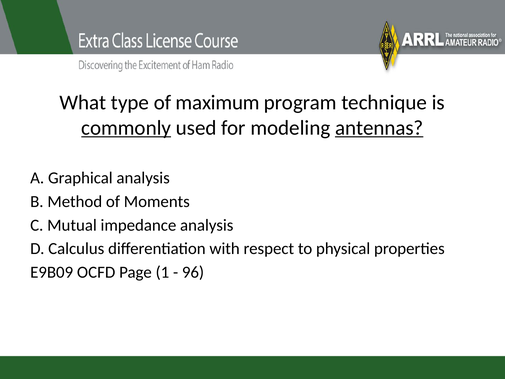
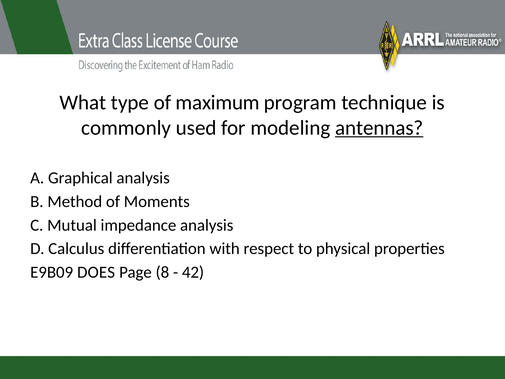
commonly underline: present -> none
OCFD: OCFD -> DOES
1: 1 -> 8
96: 96 -> 42
